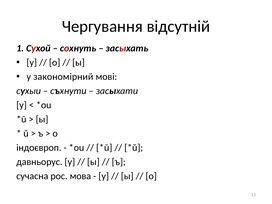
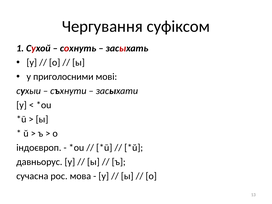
відсутній: відсутній -> суфіксом
закономірний: закономірний -> приголосними
